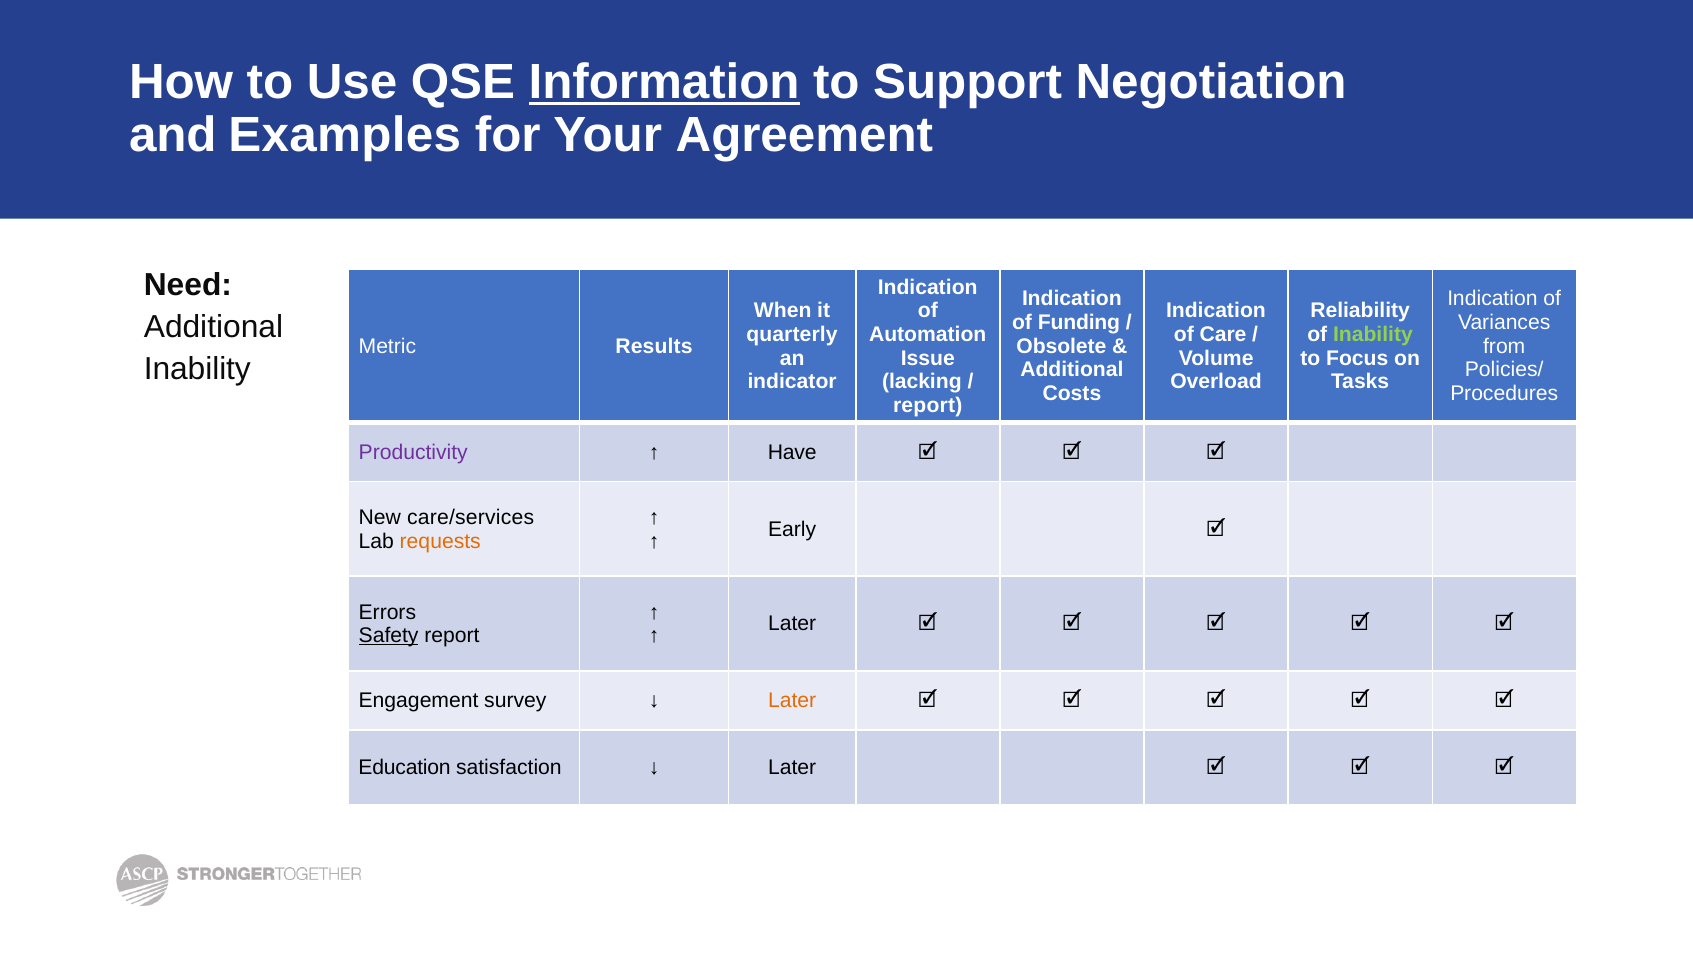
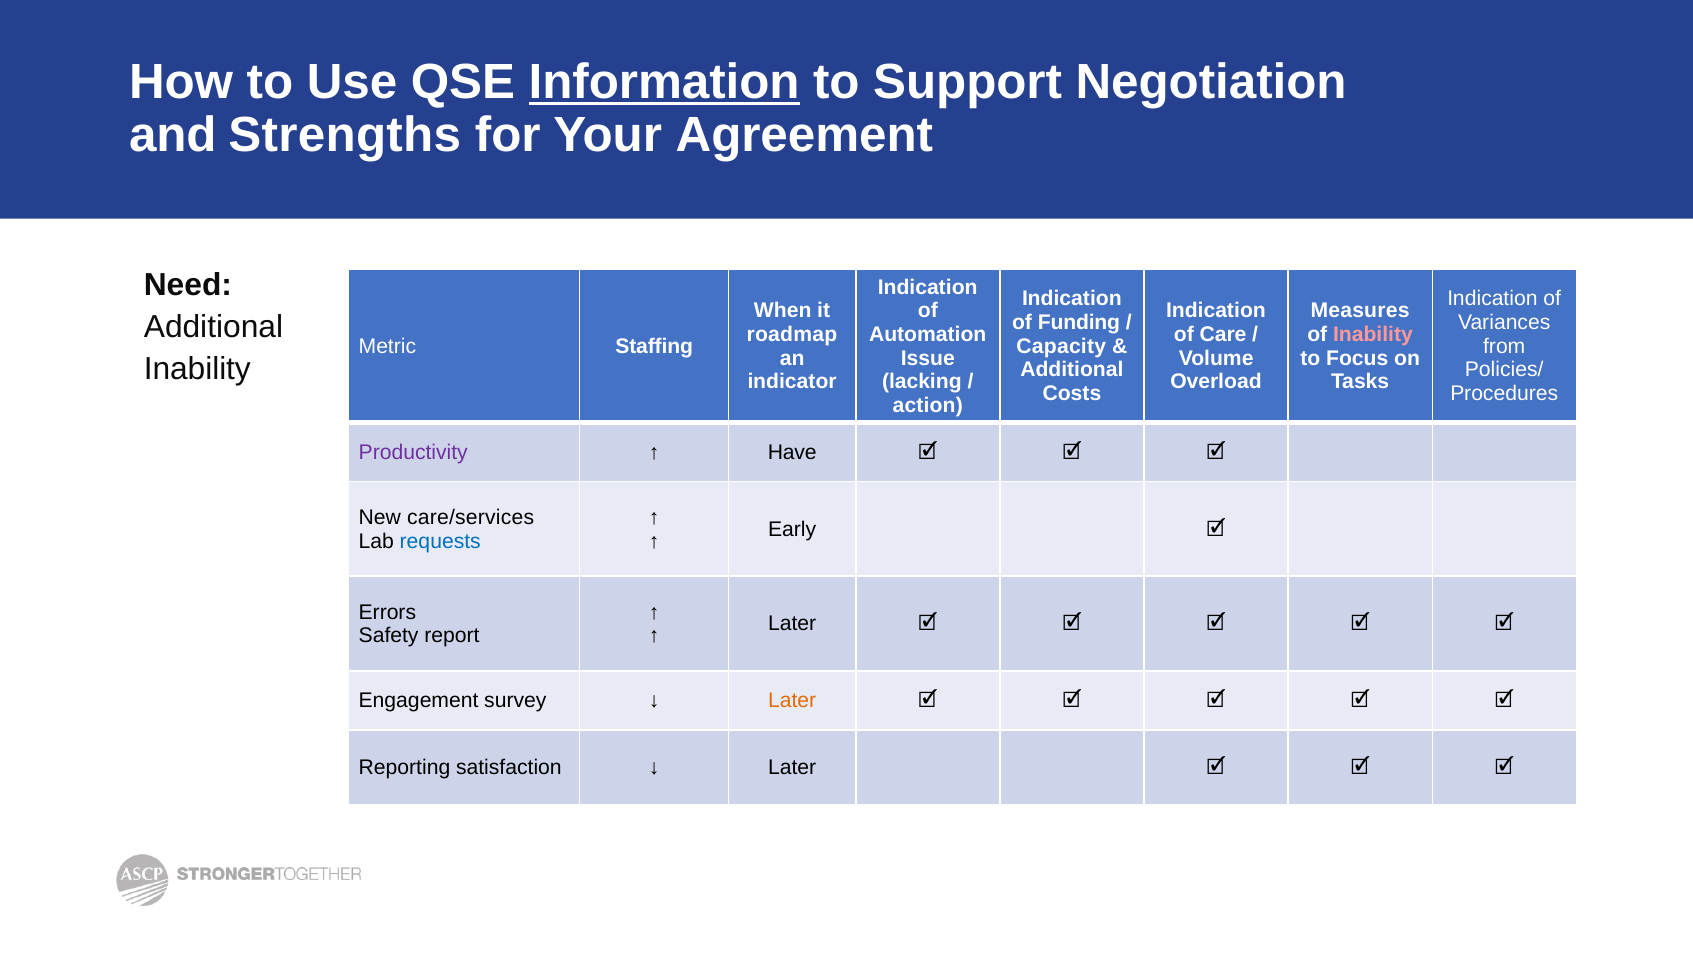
Examples: Examples -> Strengths
Reliability: Reliability -> Measures
quarterly: quarterly -> roadmap
Inability at (1373, 334) colour: light green -> pink
Results: Results -> Staffing
Obsolete: Obsolete -> Capacity
report at (928, 405): report -> action
requests colour: orange -> blue
Safety underline: present -> none
Education: Education -> Reporting
